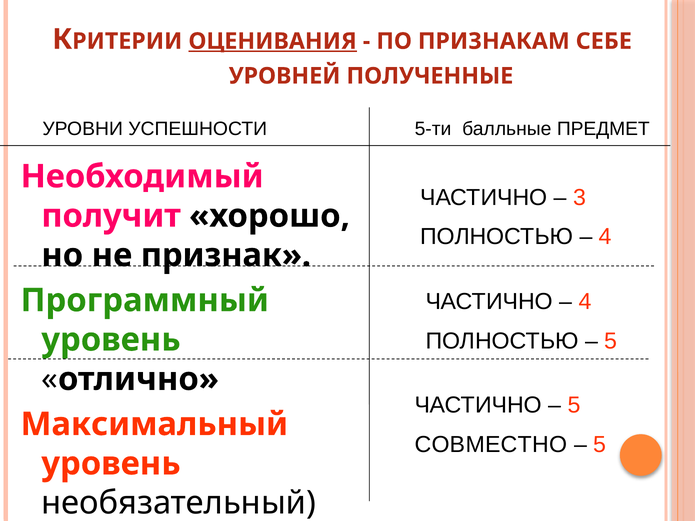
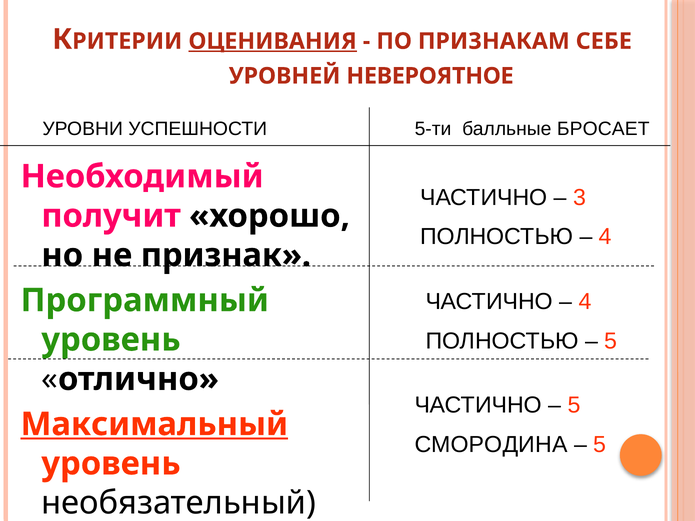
ПОЛУЧЕННЫЕ: ПОЛУЧЕННЫЕ -> НЕВЕРОЯТНОЕ
ПРЕДМЕТ: ПРЕДМЕТ -> БРОСАЕТ
Максимальный underline: none -> present
СОВМЕСТНО: СОВМЕСТНО -> СМОРОДИНА
